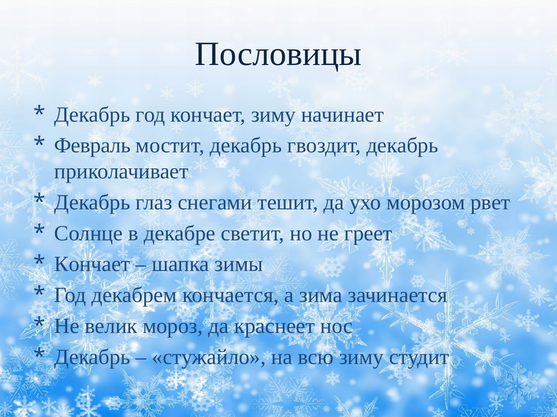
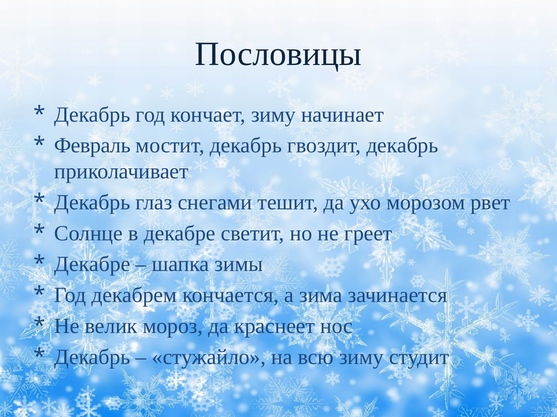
Кончает at (92, 265): Кончает -> Декабре
